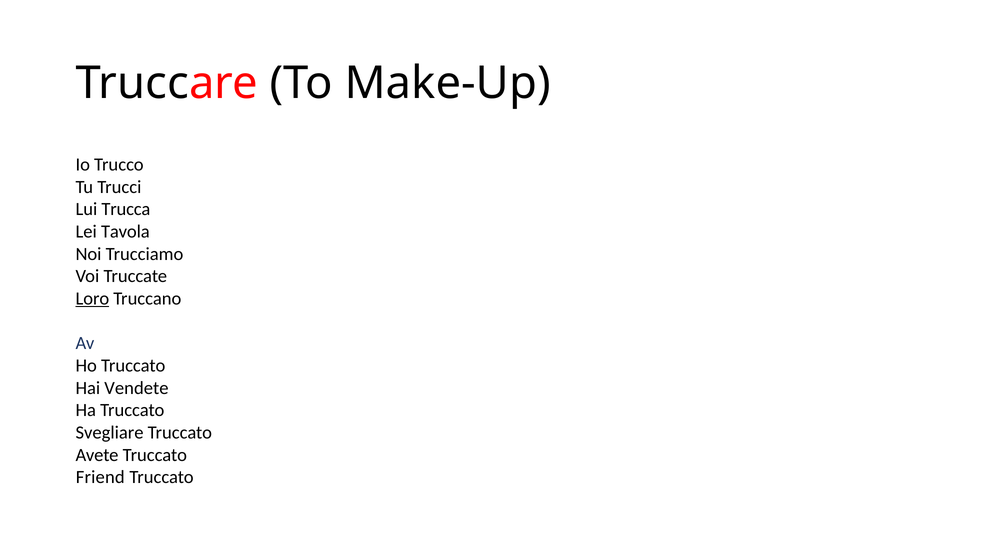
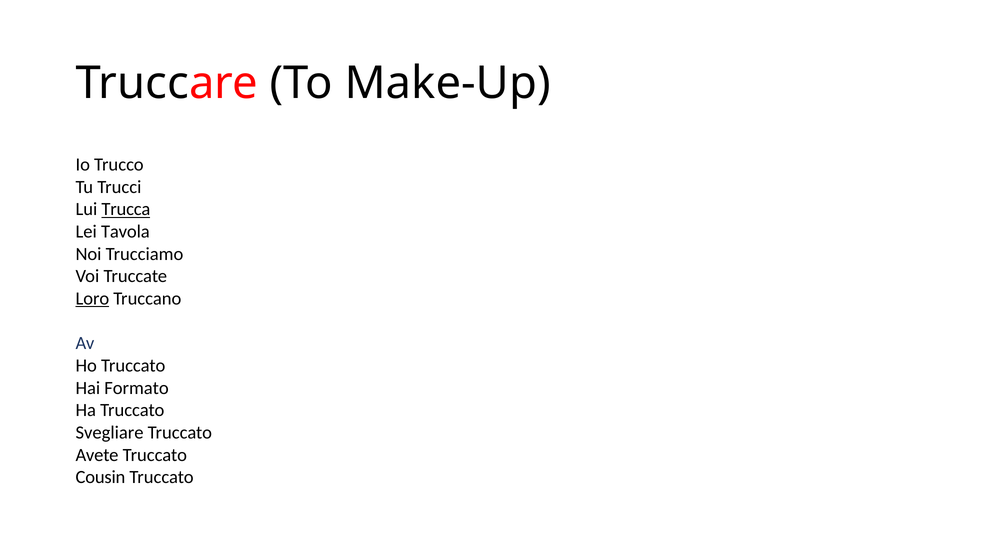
Trucca underline: none -> present
Vendete: Vendete -> Formato
Friend: Friend -> Cousin
